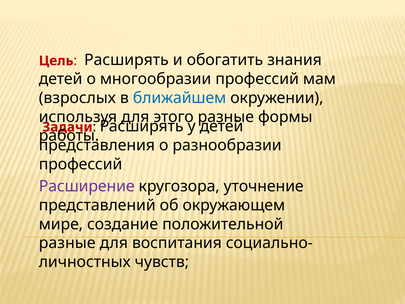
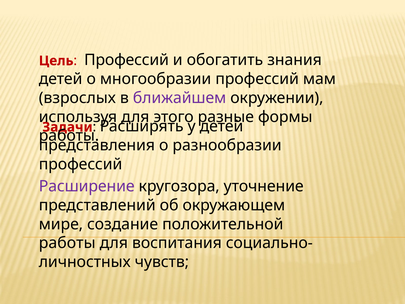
Расширять at (126, 60): Расширять -> Профессий
ближайшем colour: blue -> purple
разные at (67, 243): разные -> работы
